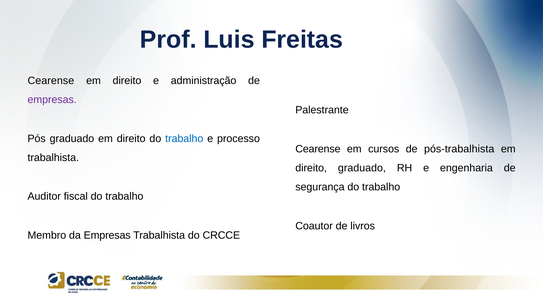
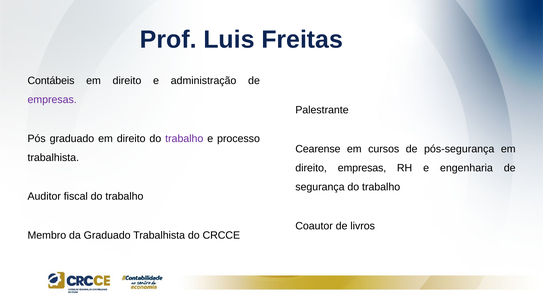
Cearense at (51, 81): Cearense -> Contábeis
trabalho at (184, 138) colour: blue -> purple
pós-trabalhista: pós-trabalhista -> pós-segurança
direito graduado: graduado -> empresas
da Empresas: Empresas -> Graduado
